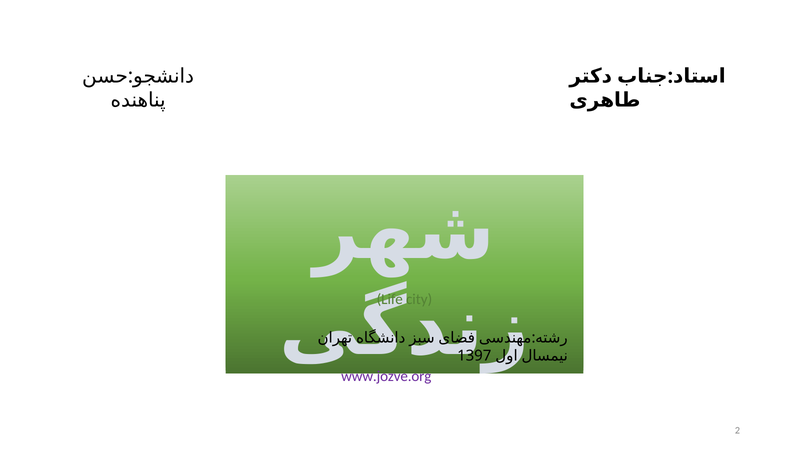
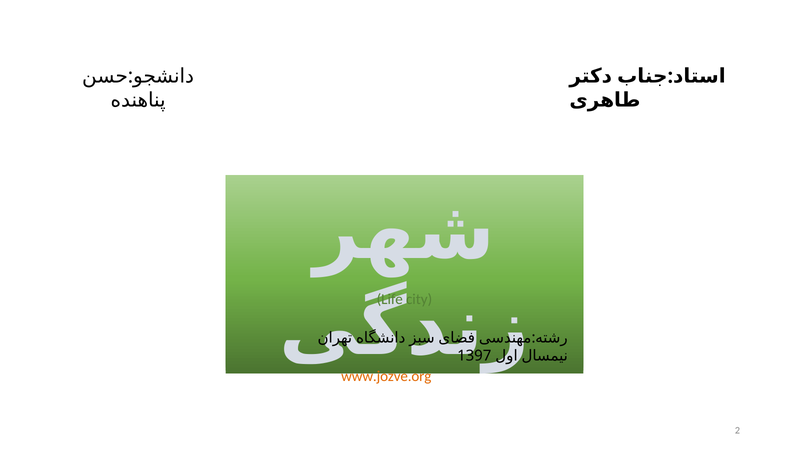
www.jozve.org colour: purple -> orange
